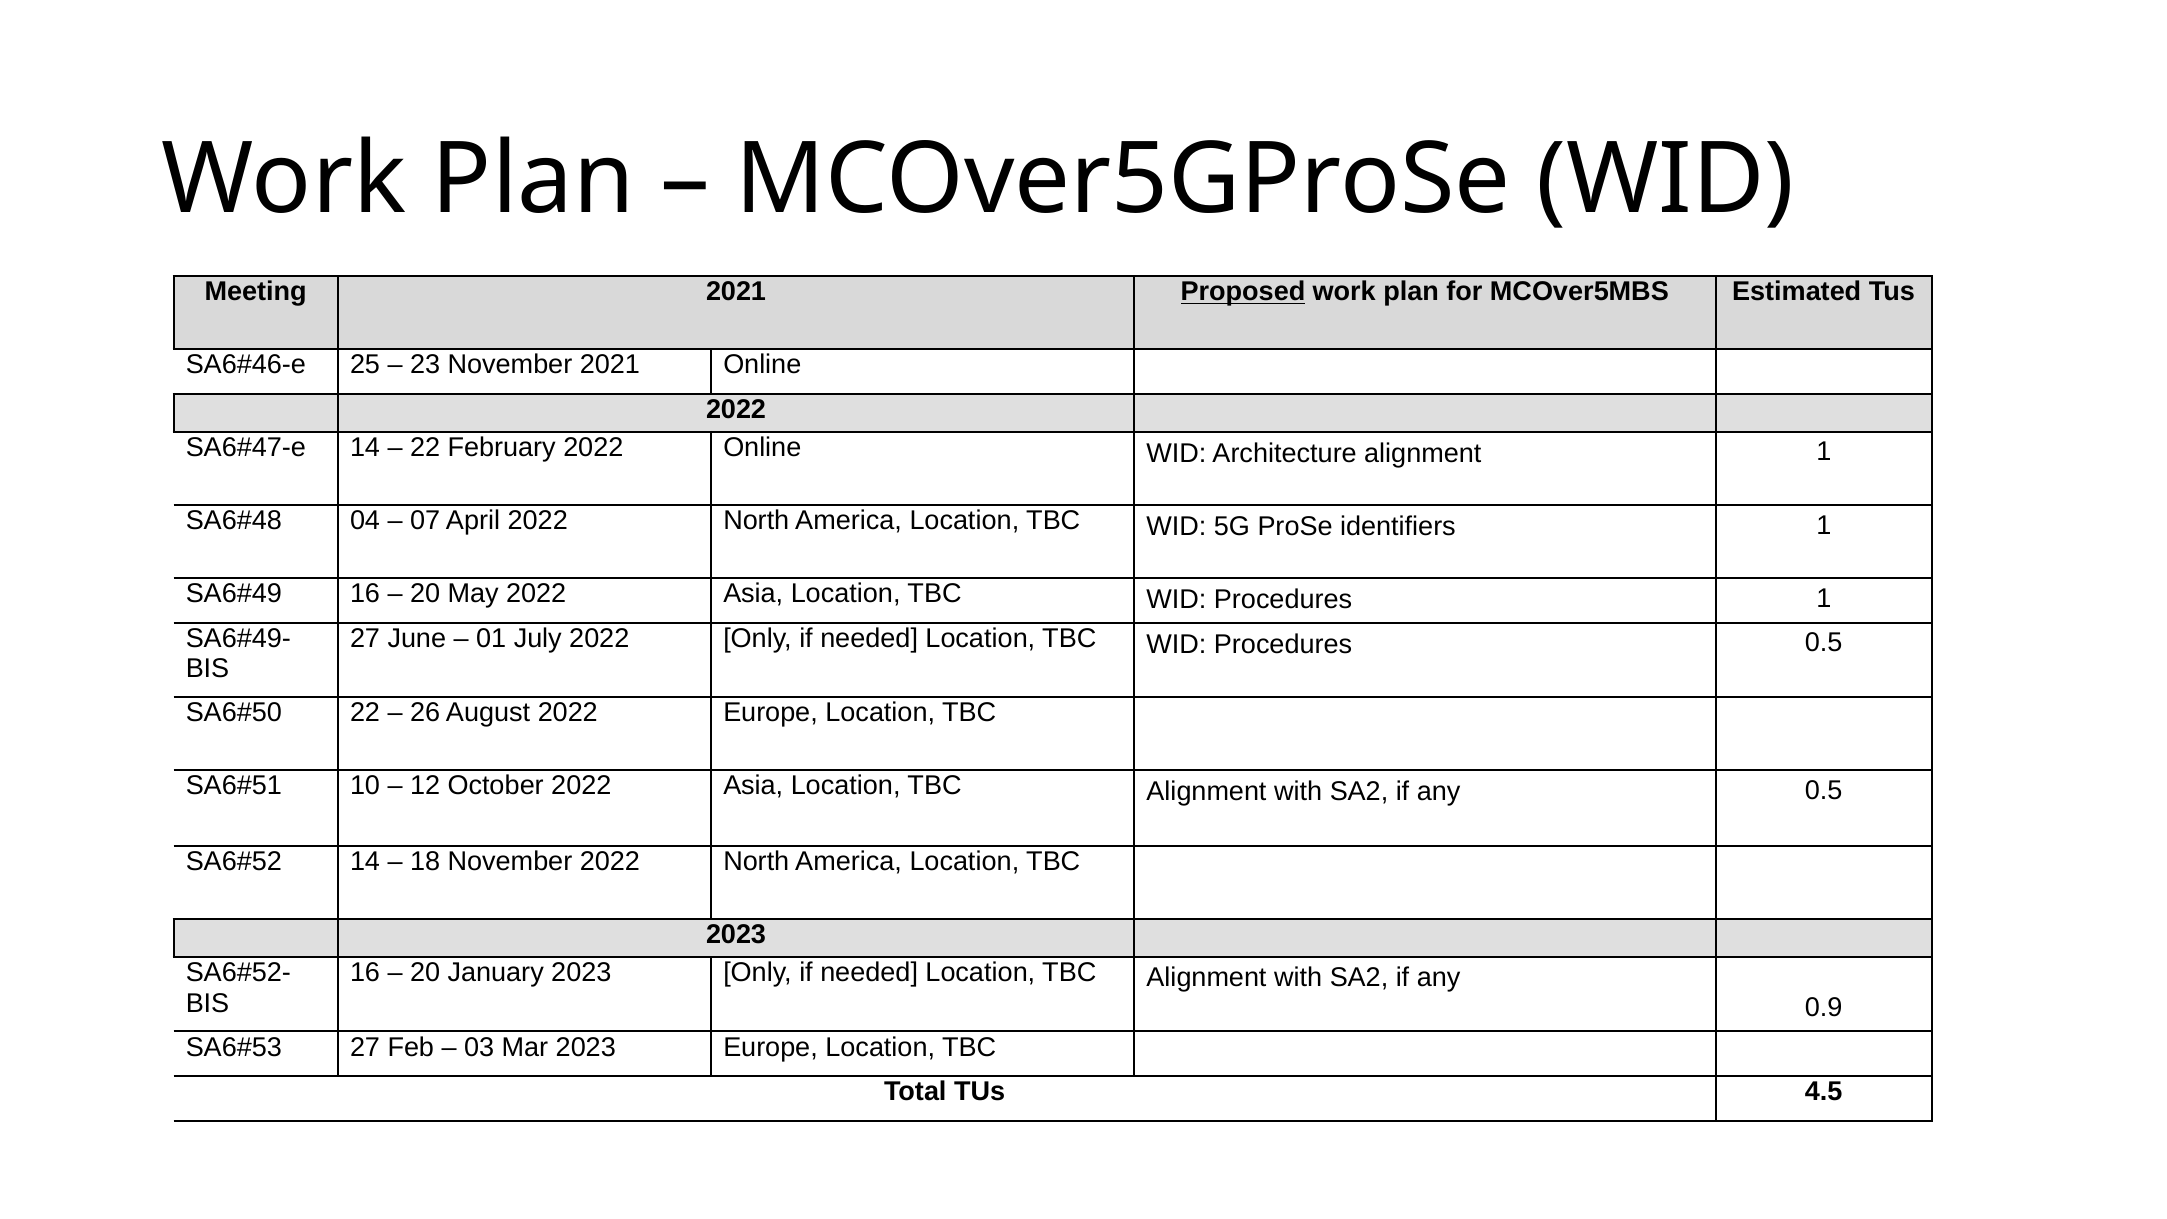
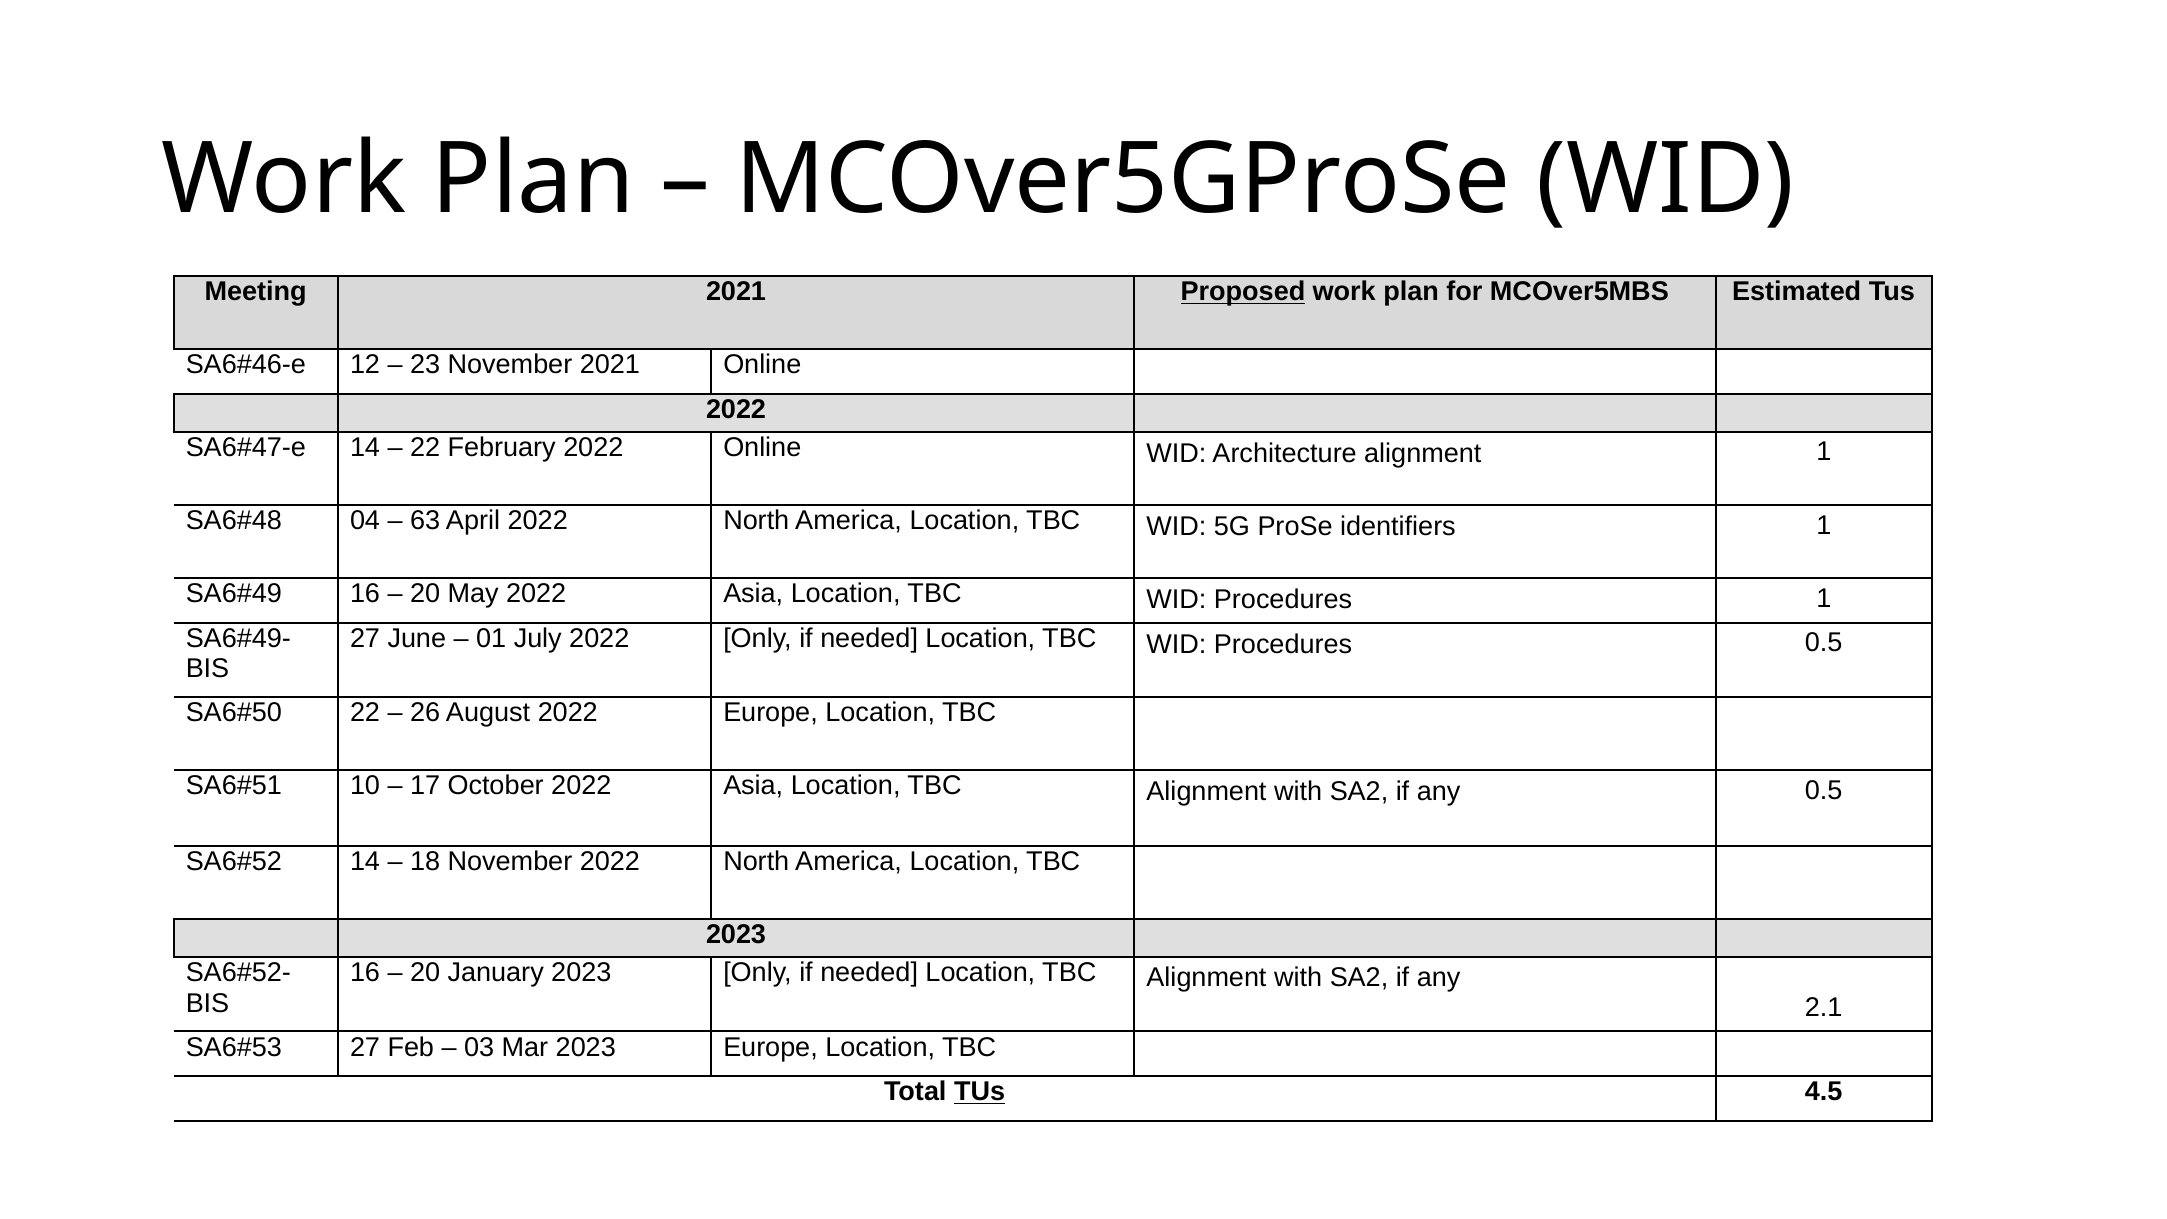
25: 25 -> 12
07: 07 -> 63
12: 12 -> 17
0.9: 0.9 -> 2.1
TUs at (980, 1092) underline: none -> present
